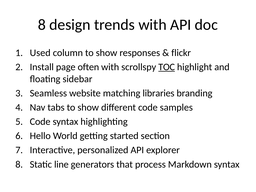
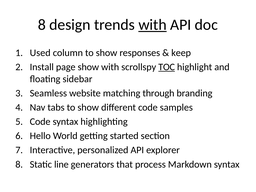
with at (153, 25) underline: none -> present
flickr: flickr -> keep
page often: often -> show
libraries: libraries -> through
